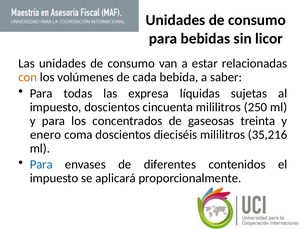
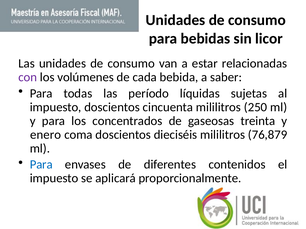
con colour: orange -> purple
expresa: expresa -> período
35,216: 35,216 -> 76,879
